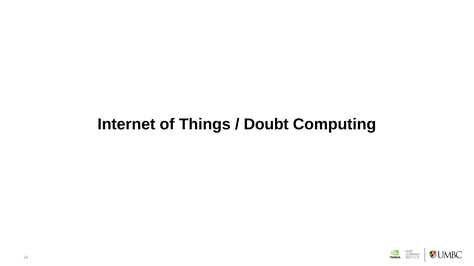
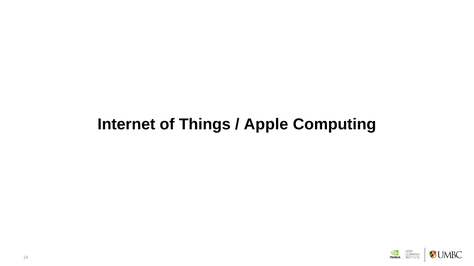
Doubt: Doubt -> Apple
